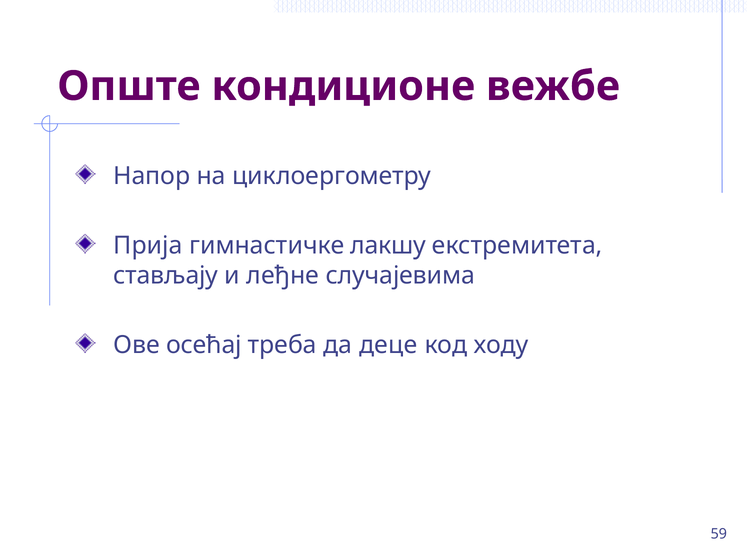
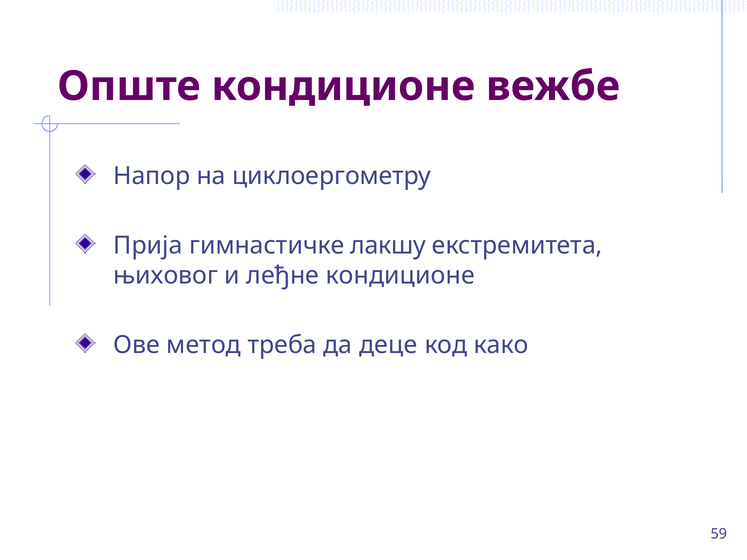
стављају: стављају -> њиховог
леђне случајевима: случајевима -> кондиционе
осећај: осећај -> метод
ходу: ходу -> како
